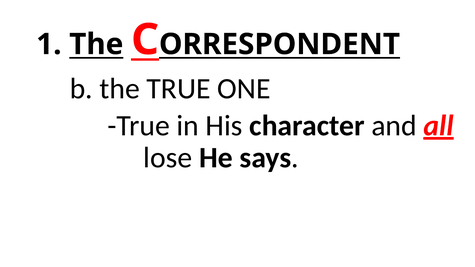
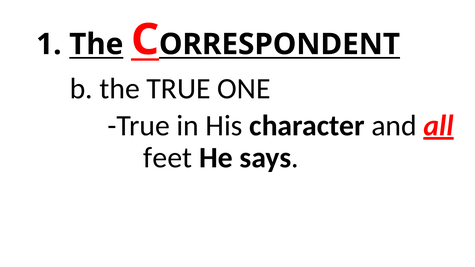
lose: lose -> feet
